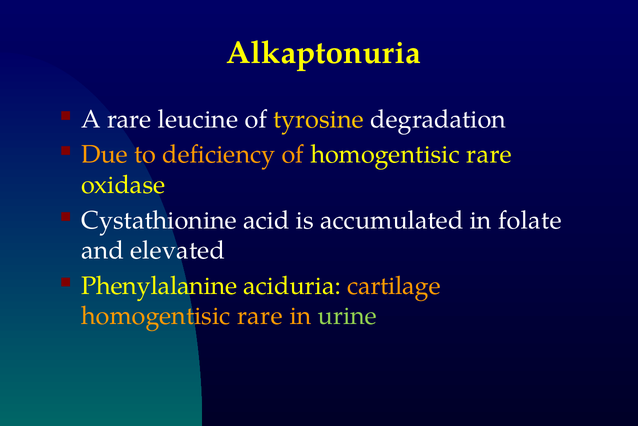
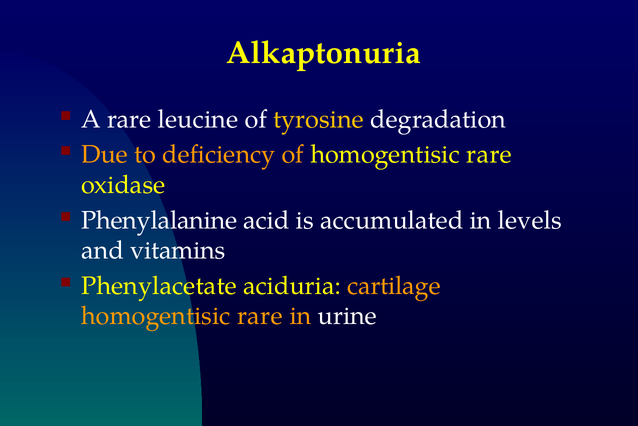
Cystathionine: Cystathionine -> Phenylalanine
folate: folate -> levels
elevated: elevated -> vitamins
Phenylalanine: Phenylalanine -> Phenylacetate
urine colour: light green -> white
